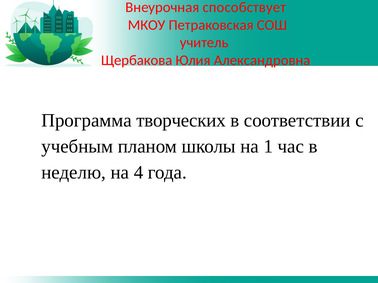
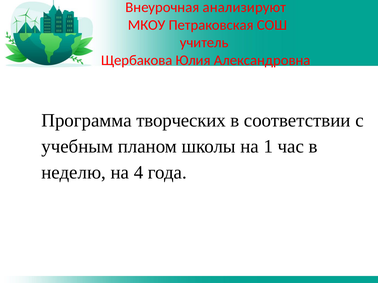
способствует: способствует -> анализируют
